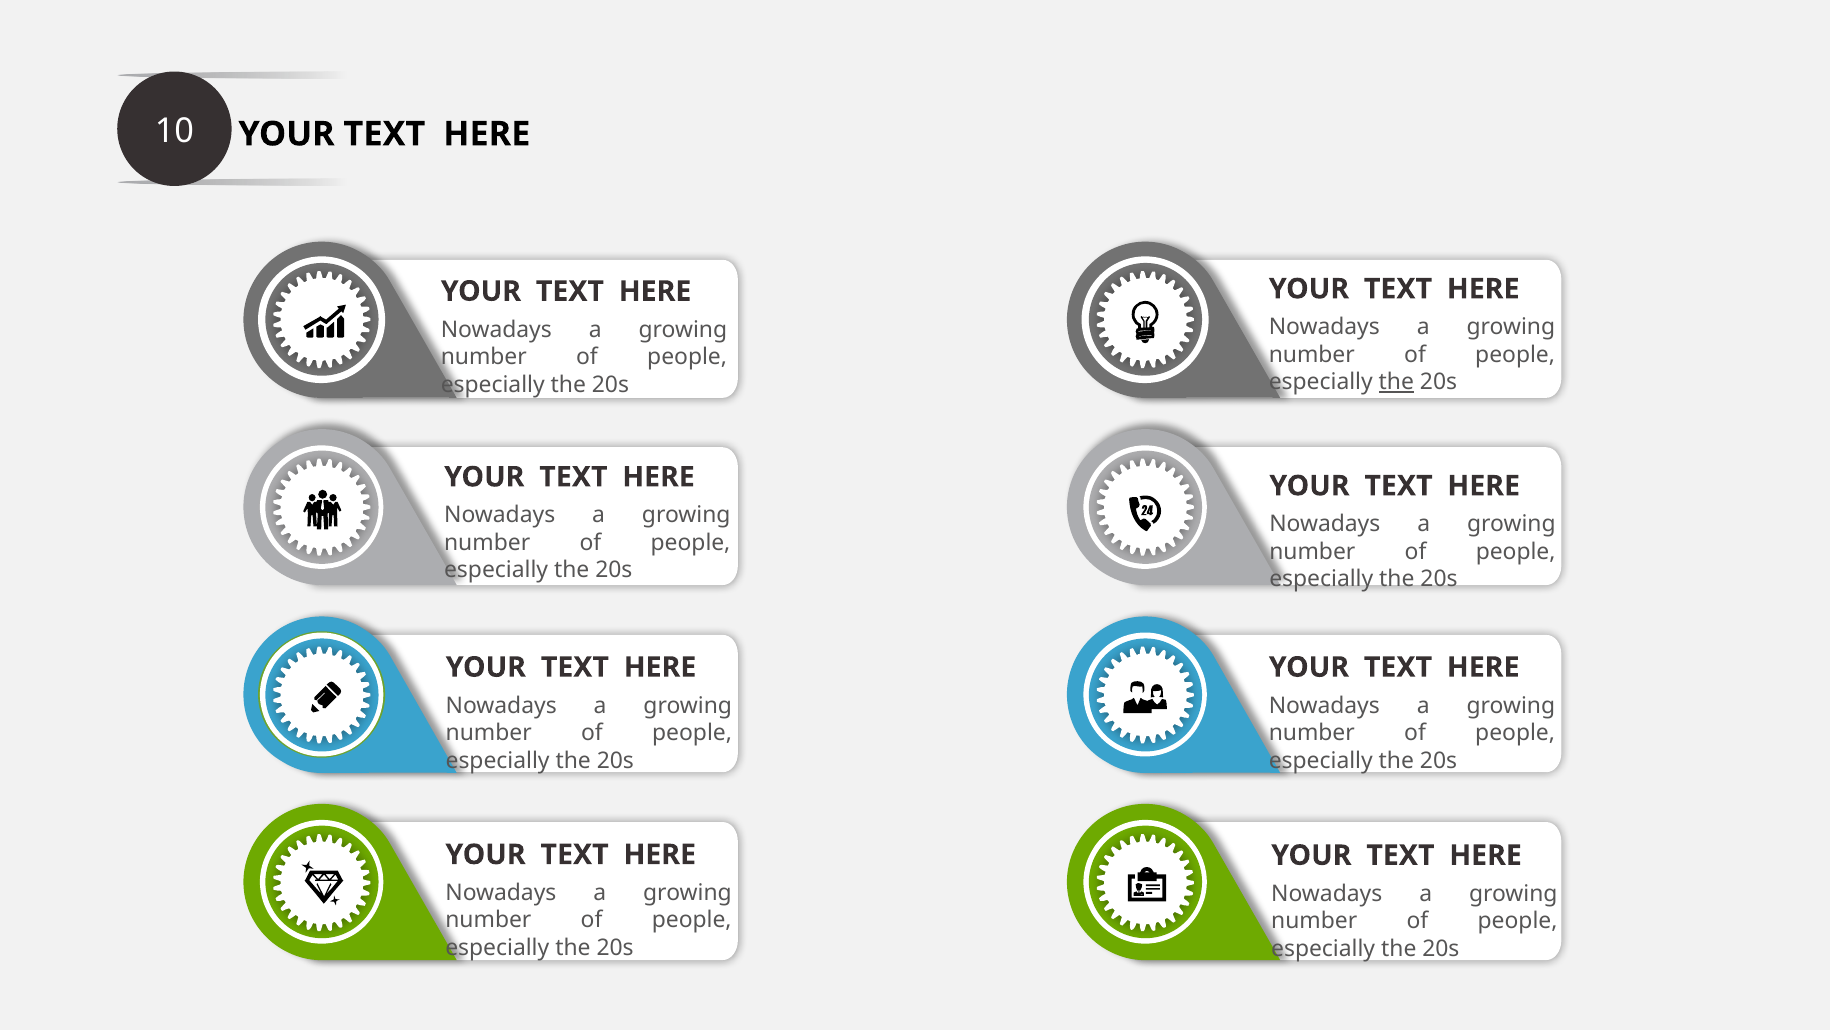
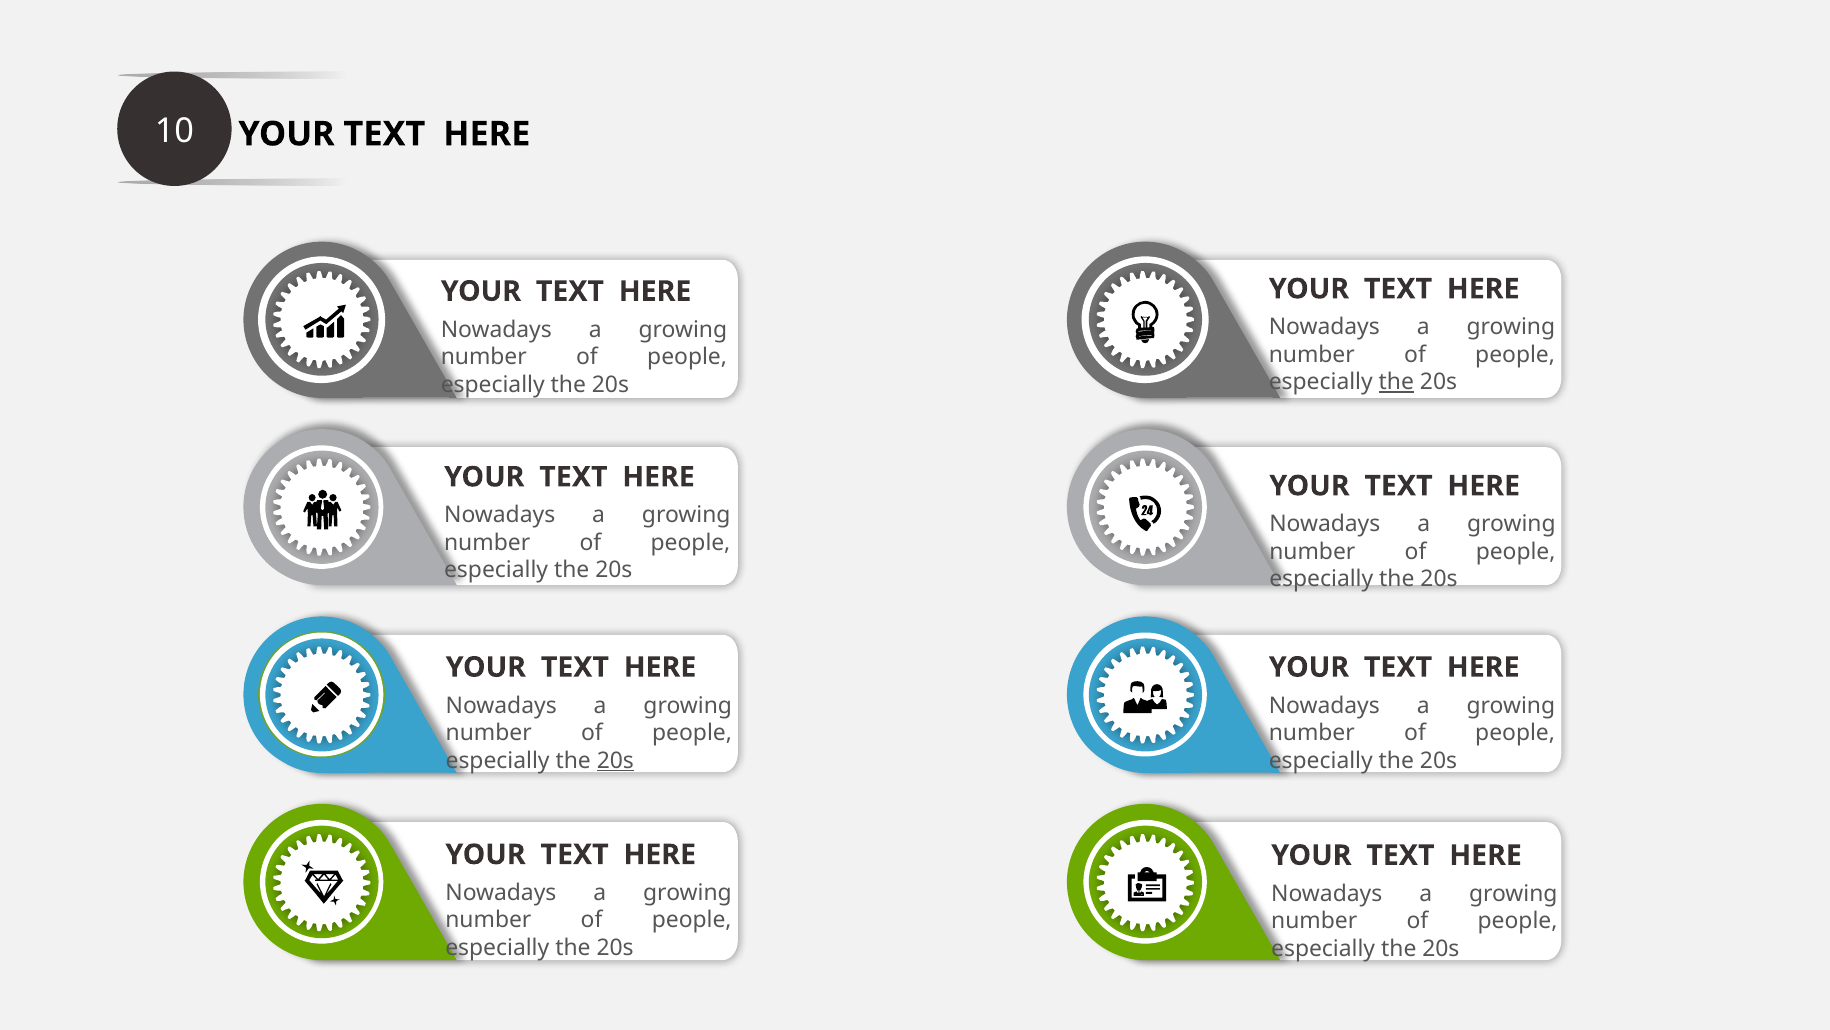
20s at (615, 760) underline: none -> present
